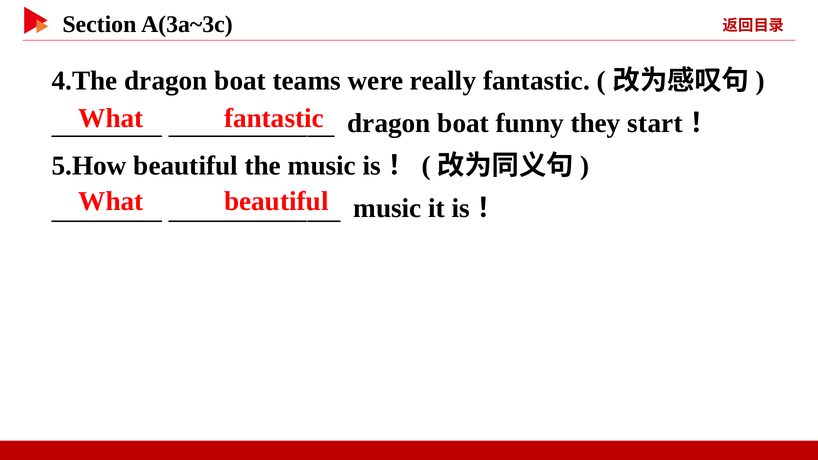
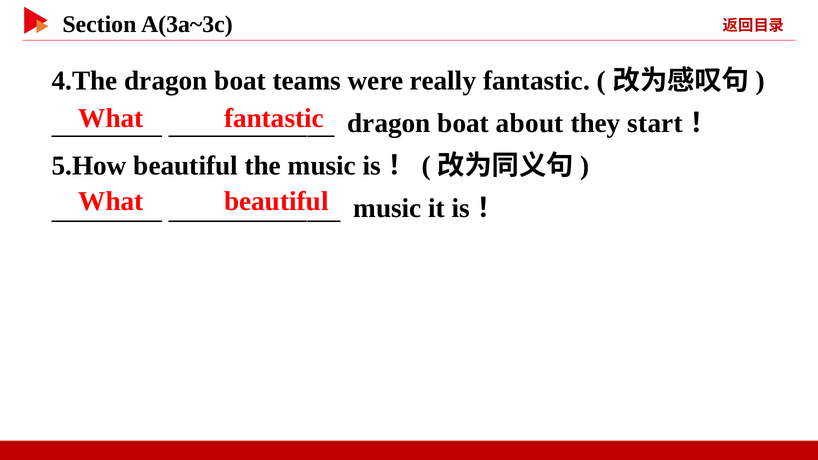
funny: funny -> about
